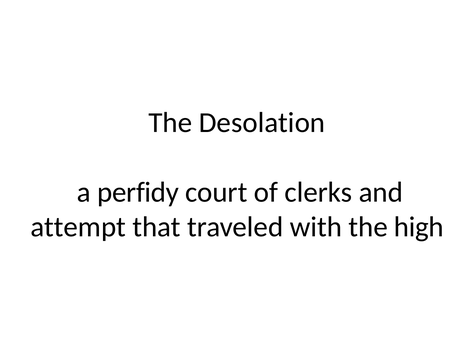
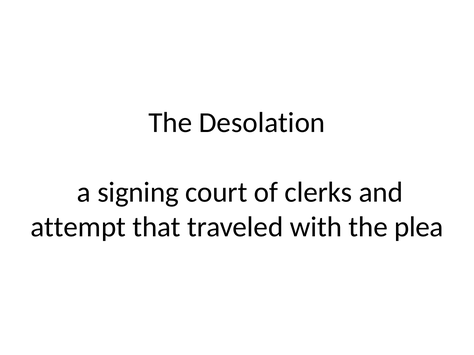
perfidy: perfidy -> signing
high: high -> plea
